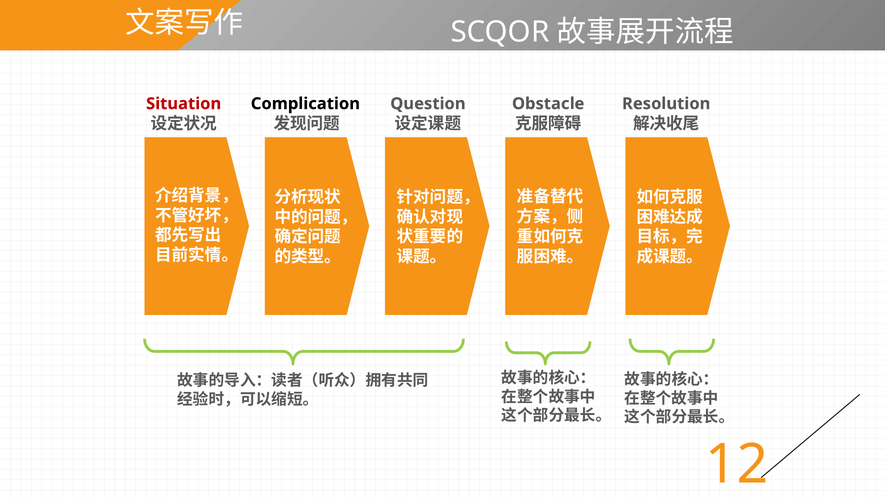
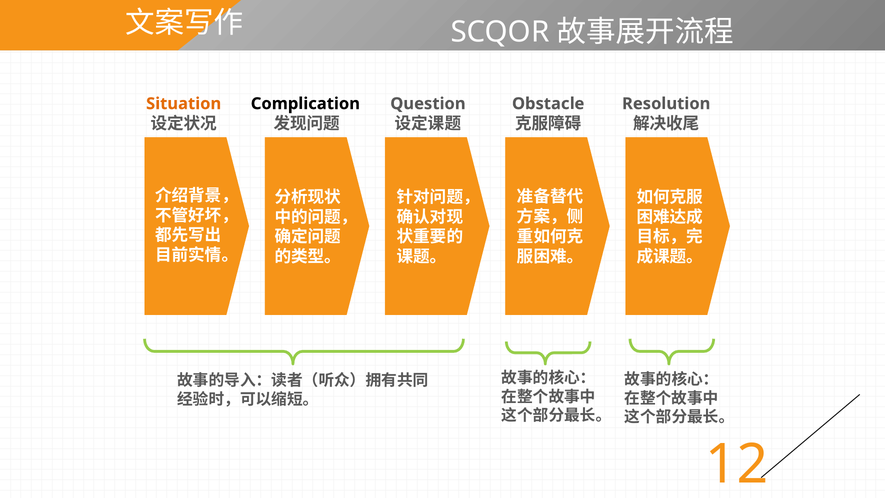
Situation colour: red -> orange
